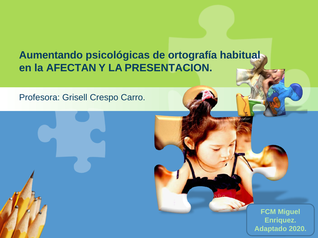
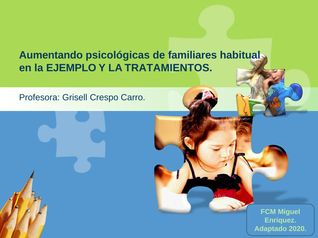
ortografía: ortografía -> familiares
AFECTAN: AFECTAN -> EJEMPLO
PRESENTACION: PRESENTACION -> TRATAMIENTOS
